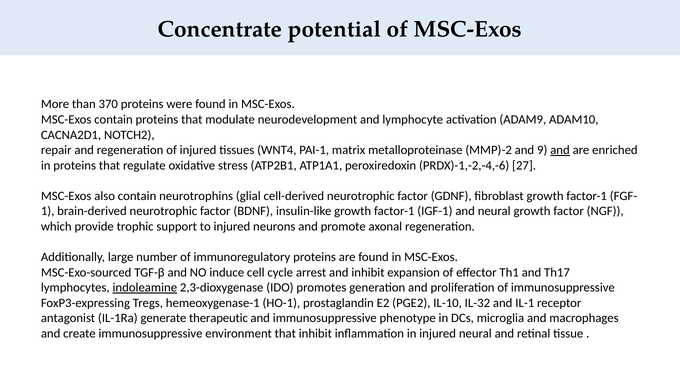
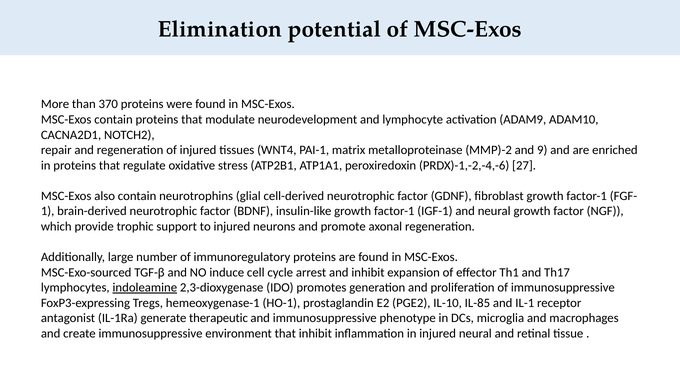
Concentrate: Concentrate -> Elimination
and at (560, 150) underline: present -> none
IL-32: IL-32 -> IL-85
